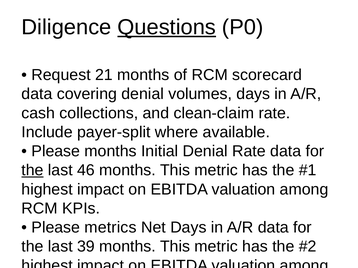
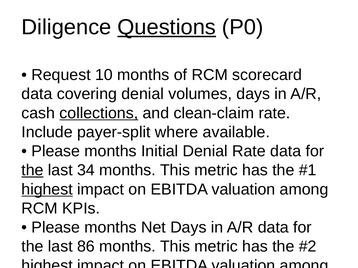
21: 21 -> 10
collections underline: none -> present
46: 46 -> 34
highest at (47, 190) underline: none -> present
metrics at (110, 228): metrics -> months
39: 39 -> 86
